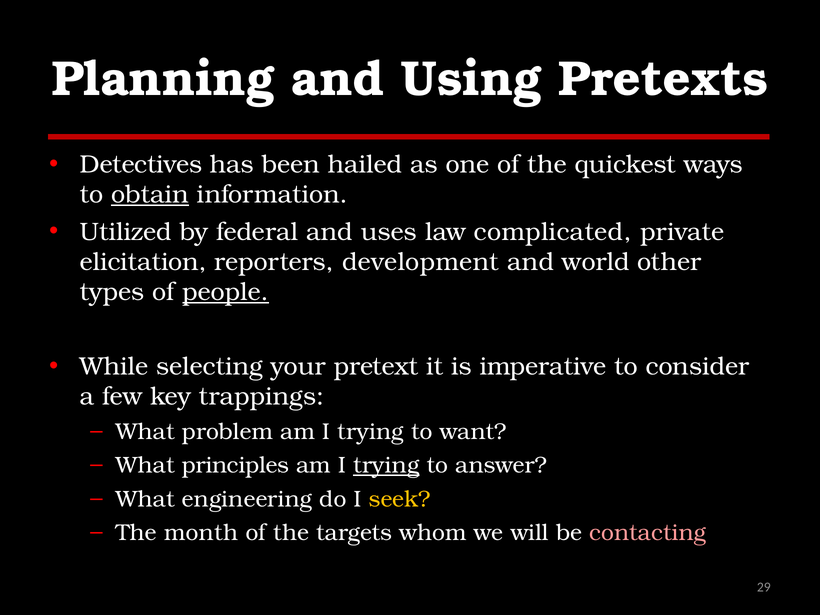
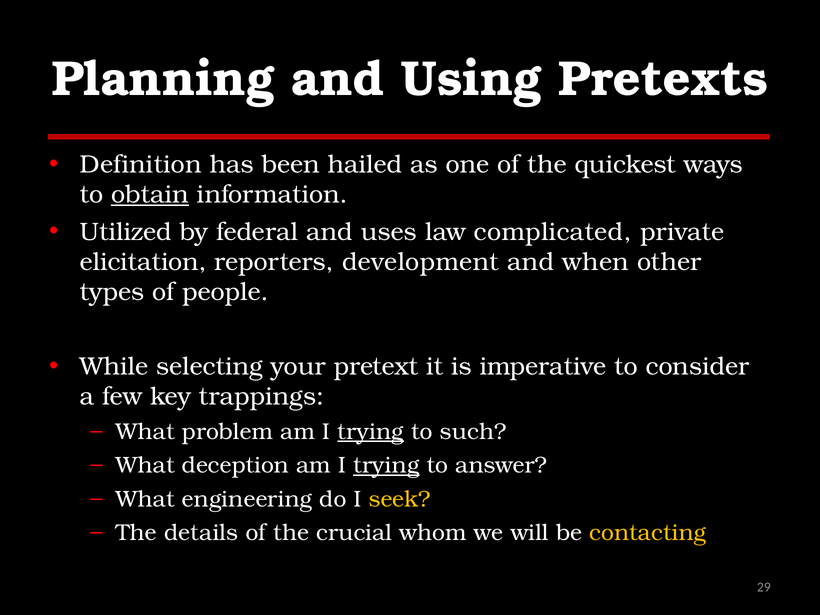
Detectives: Detectives -> Definition
world: world -> when
people underline: present -> none
trying at (371, 432) underline: none -> present
want: want -> such
principles: principles -> deception
month: month -> details
targets: targets -> crucial
contacting colour: pink -> yellow
